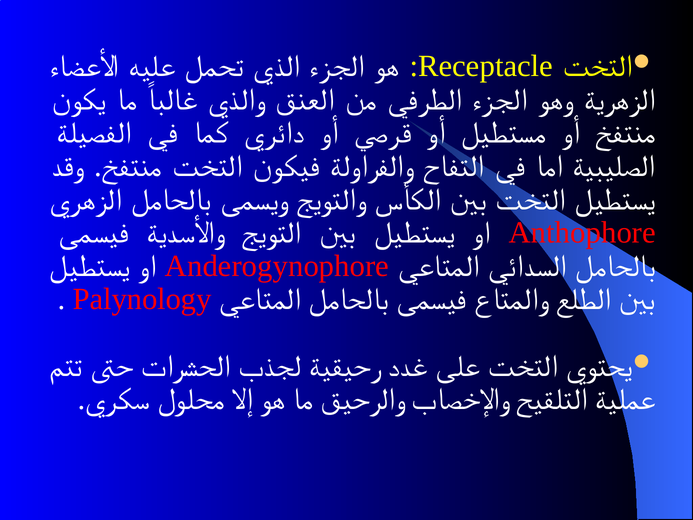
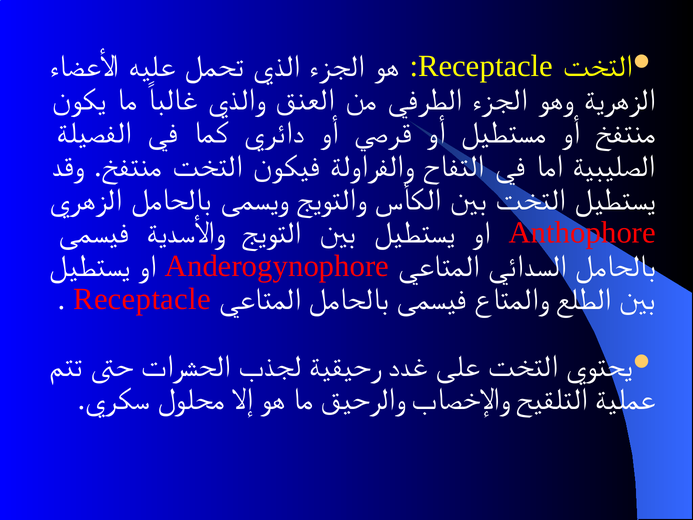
Palynology at (142, 299): Palynology -> Receptacle
